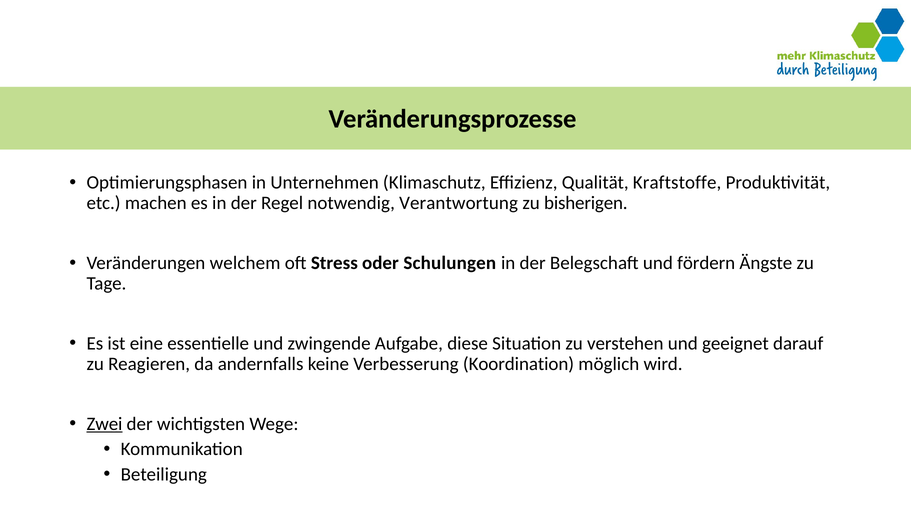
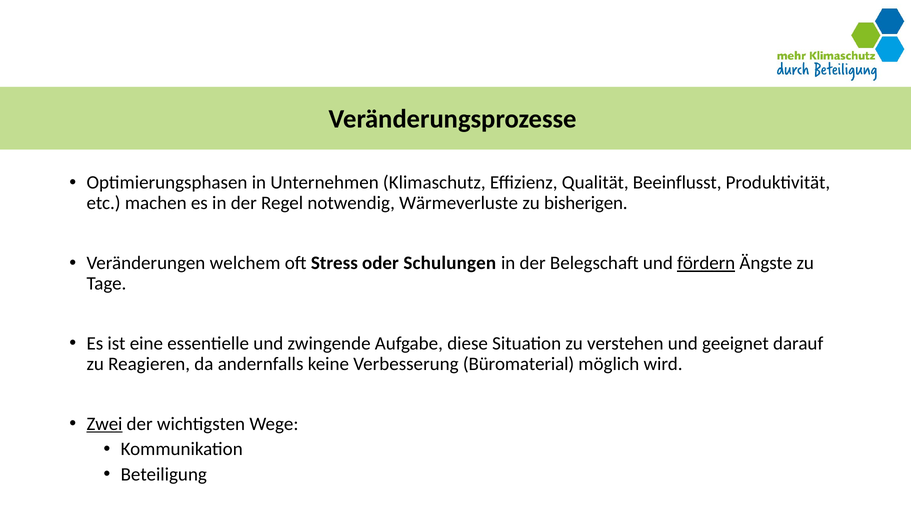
Kraftstoffe: Kraftstoffe -> Beeinflusst
Verantwortung: Verantwortung -> Wärmeverluste
fördern underline: none -> present
Koordination: Koordination -> Büromaterial
